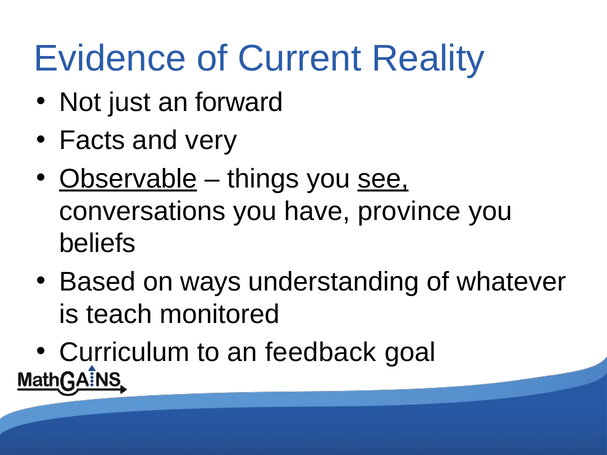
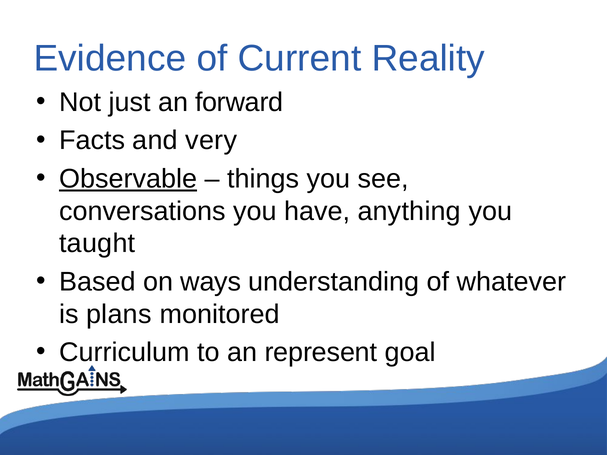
see underline: present -> none
province: province -> anything
beliefs: beliefs -> taught
teach: teach -> plans
feedback: feedback -> represent
